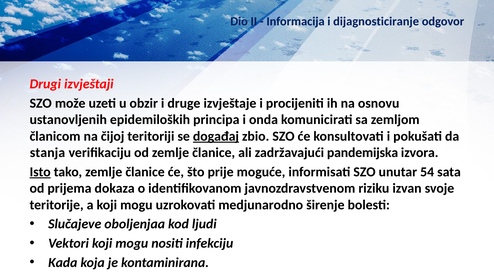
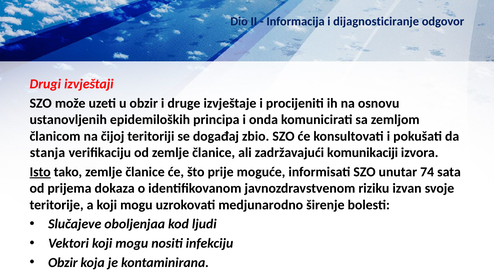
događaj underline: present -> none
pandemijska: pandemijska -> komunikaciji
54: 54 -> 74
Kada at (63, 262): Kada -> Obzir
